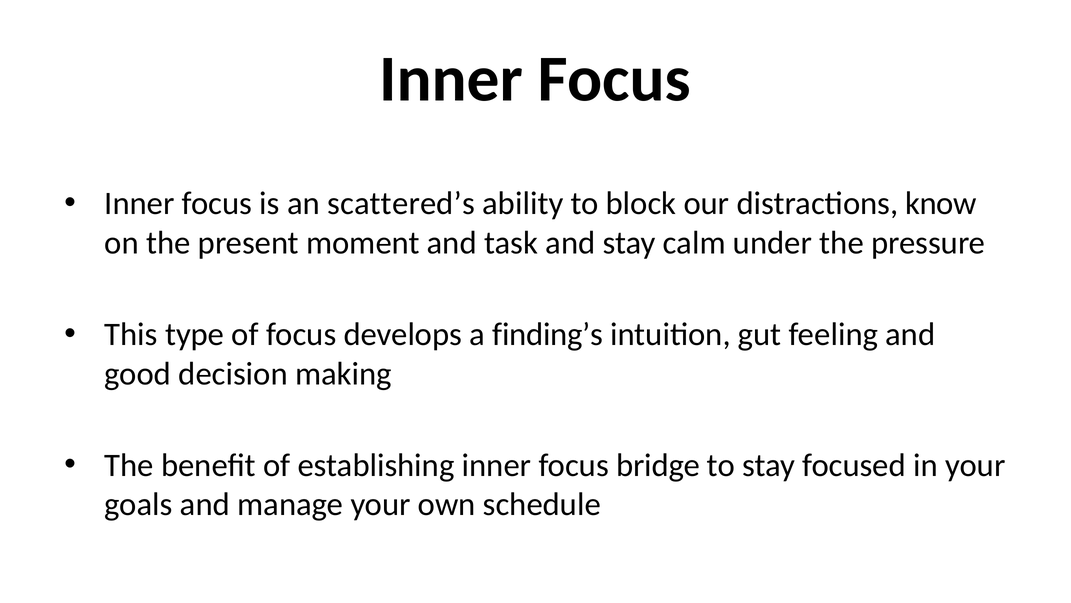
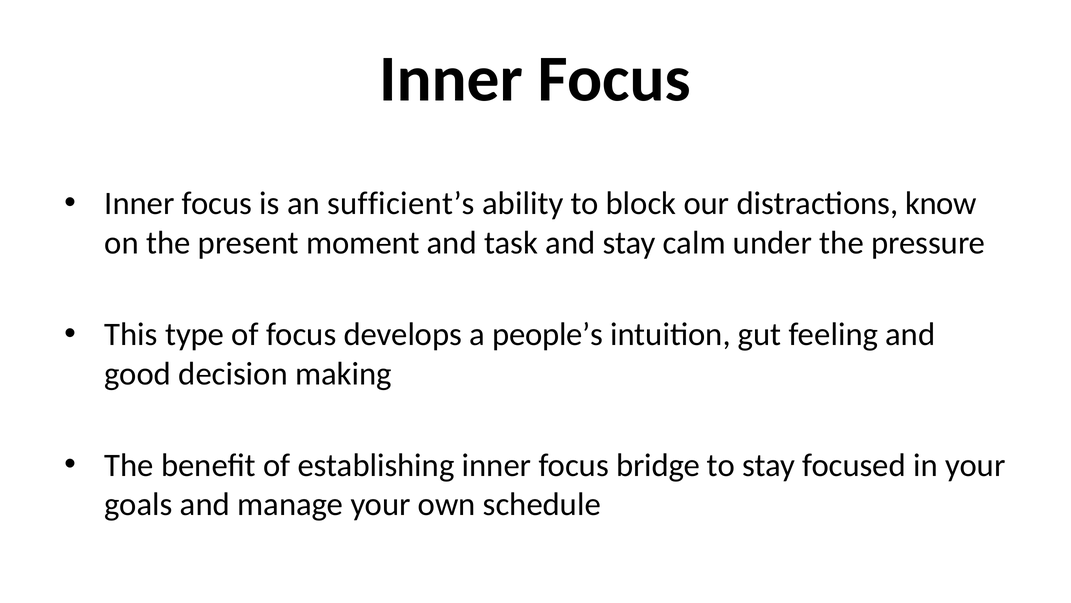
scattered’s: scattered’s -> sufficient’s
finding’s: finding’s -> people’s
